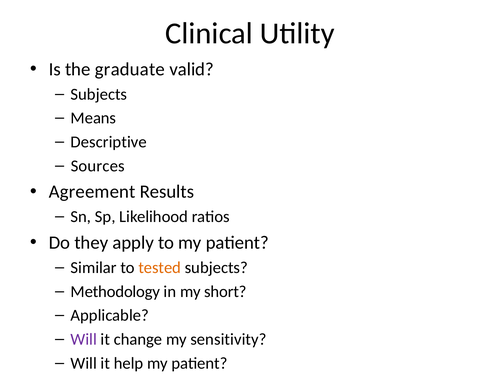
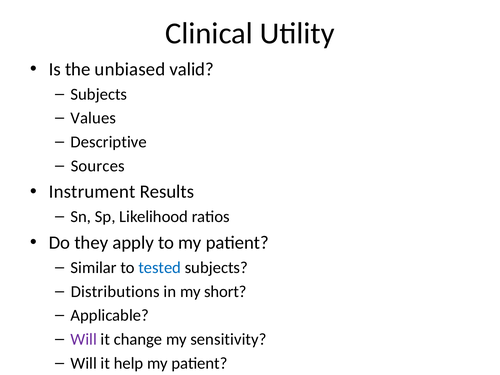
graduate: graduate -> unbiased
Means: Means -> Values
Agreement: Agreement -> Instrument
tested colour: orange -> blue
Methodology: Methodology -> Distributions
